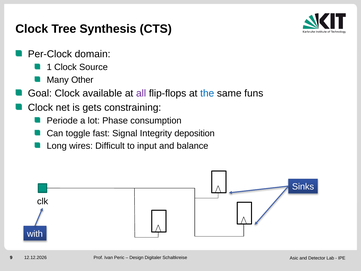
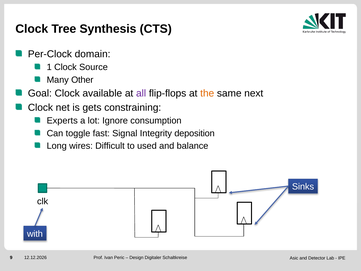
the colour: blue -> orange
funs: funs -> next
Periode: Periode -> Experts
Phase: Phase -> Ignore
input: input -> used
